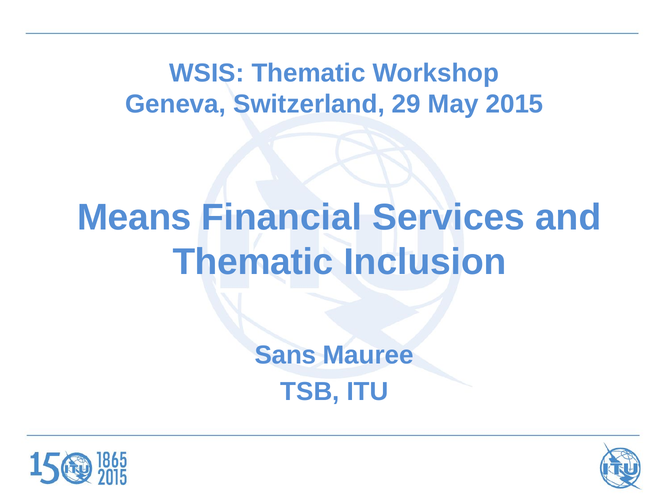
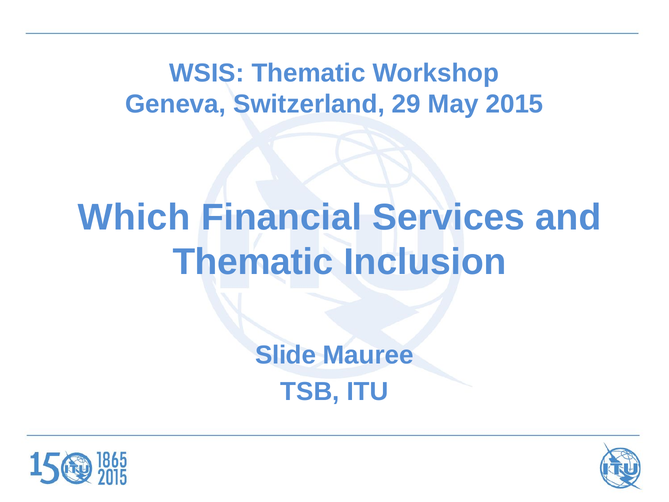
Means: Means -> Which
Sans: Sans -> Slide
